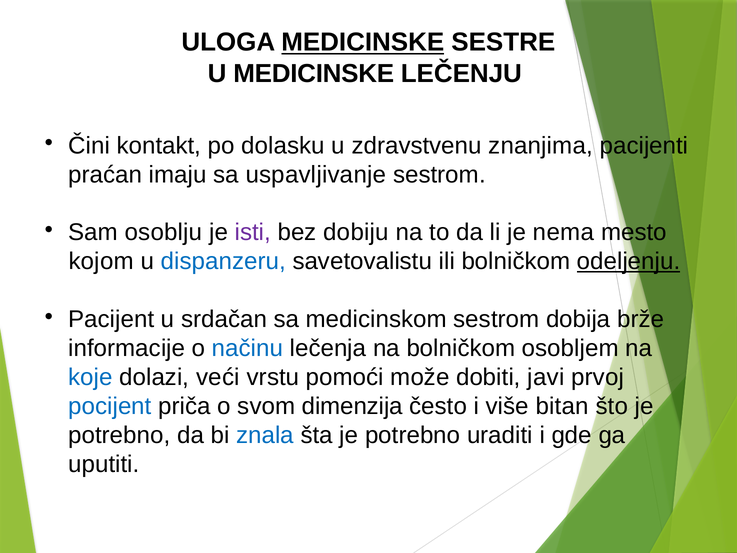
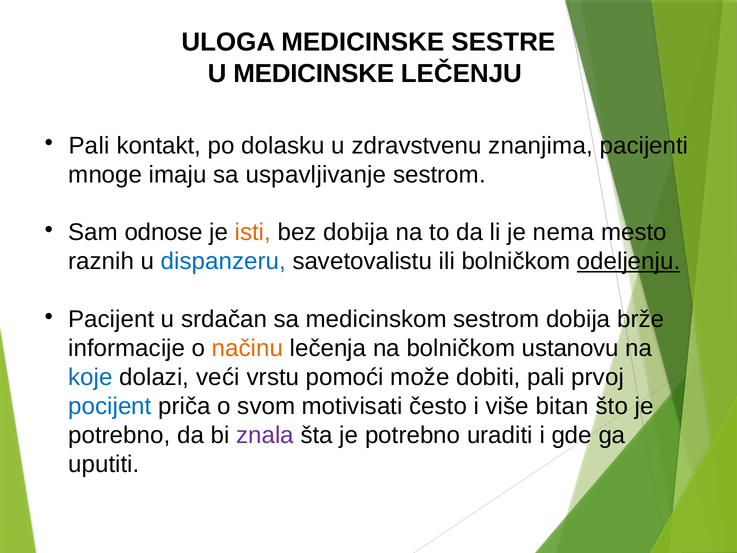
MEDICINSKE at (363, 42) underline: present -> none
Čini at (89, 146): Čini -> Pali
praćan: praćan -> mnoge
osoblju: osoblju -> odnose
isti colour: purple -> orange
bez dobiju: dobiju -> dobija
kojom: kojom -> raznih
načinu colour: blue -> orange
osobljem: osobljem -> ustanovu
dobiti javi: javi -> pali
dimenzija: dimenzija -> motivisati
znala colour: blue -> purple
